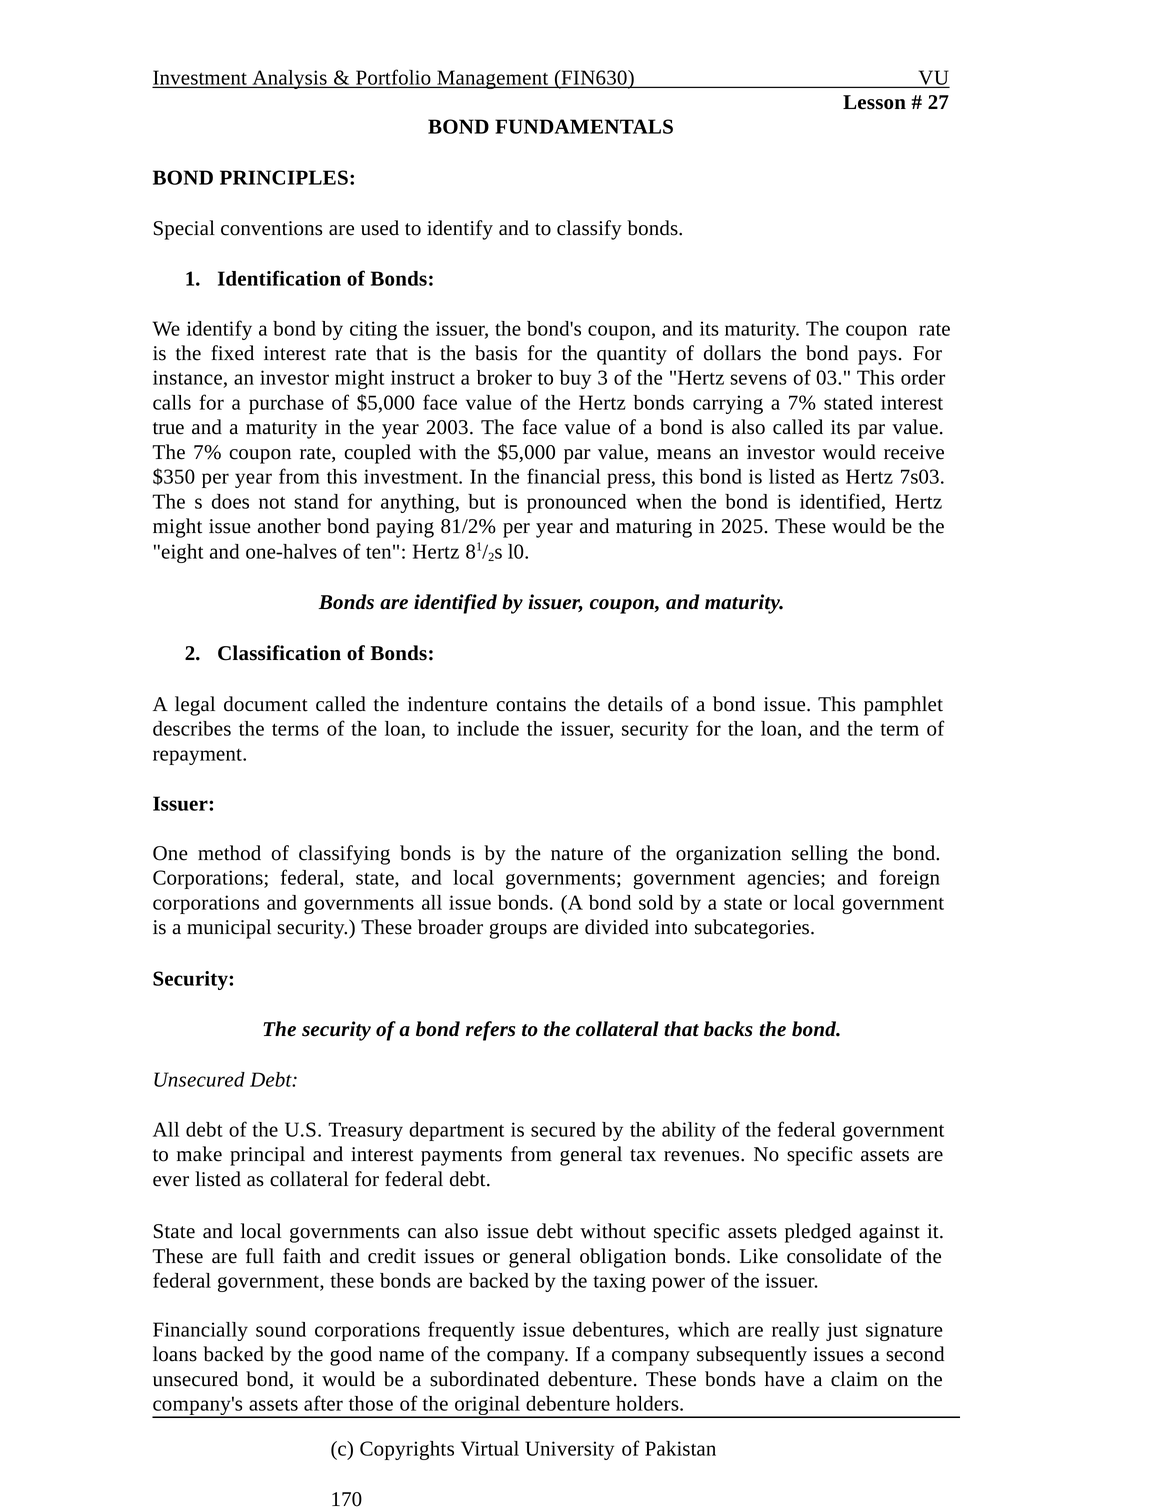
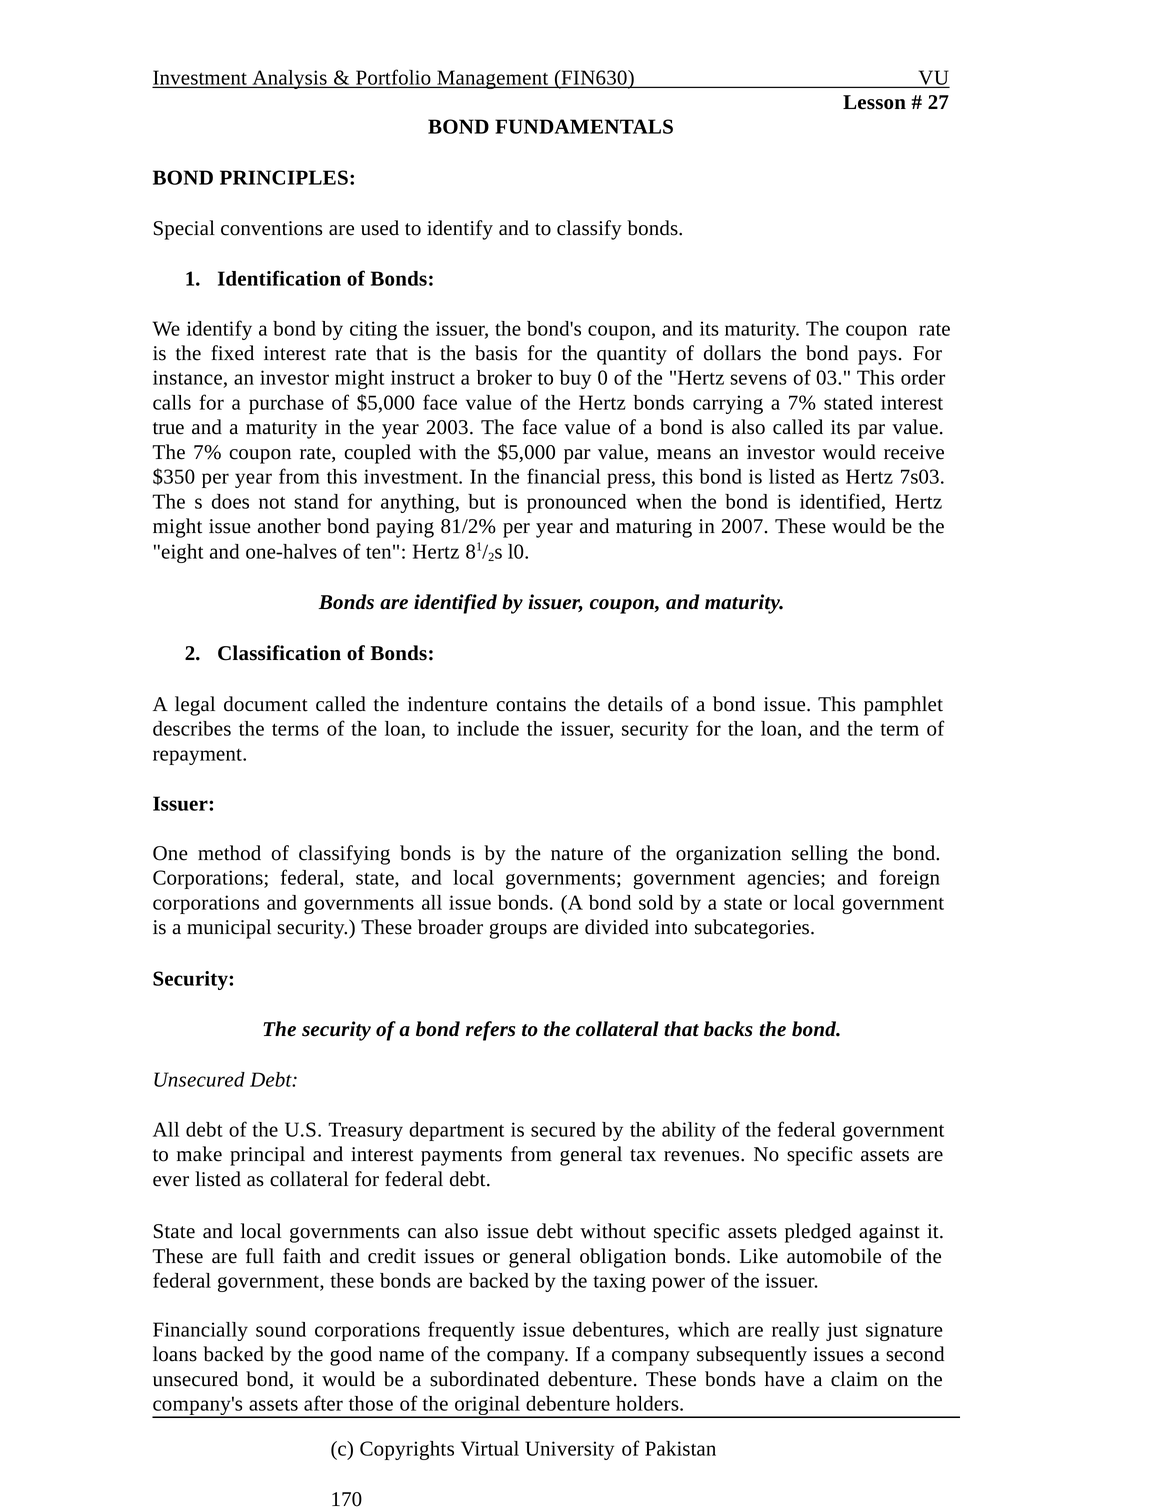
3: 3 -> 0
2025: 2025 -> 2007
consolidate: consolidate -> automobile
